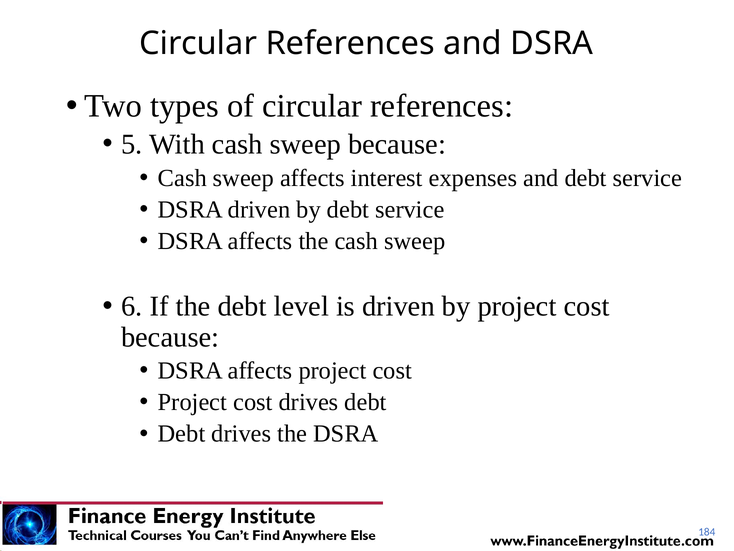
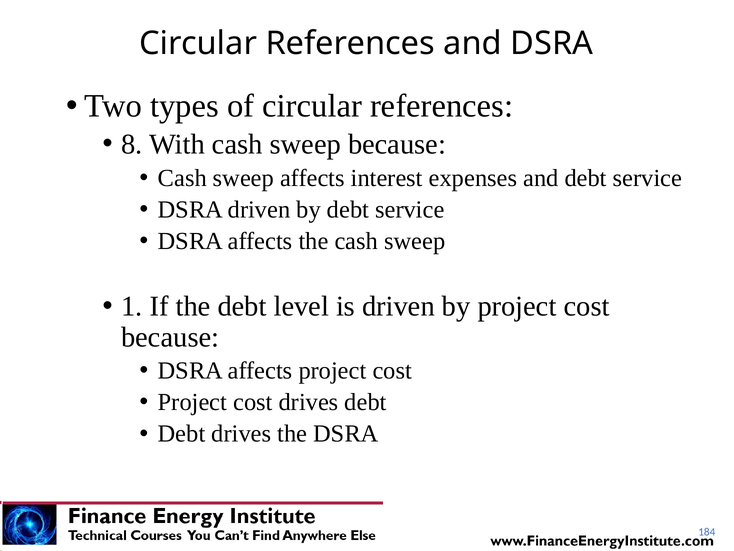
5: 5 -> 8
6: 6 -> 1
